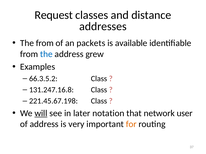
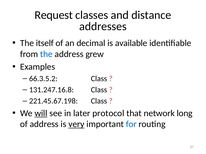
The from: from -> itself
packets: packets -> decimal
notation: notation -> protocol
user: user -> long
very underline: none -> present
for colour: orange -> blue
